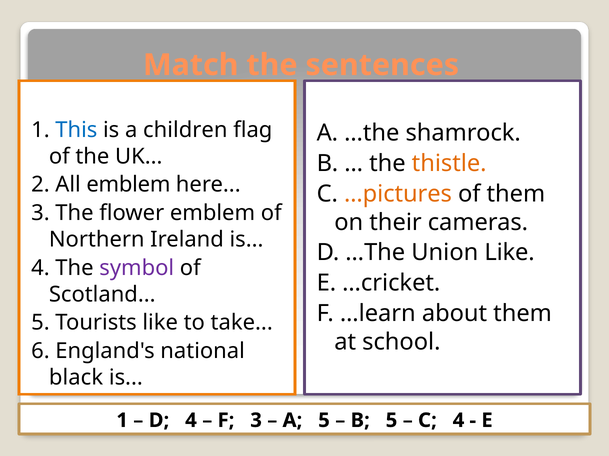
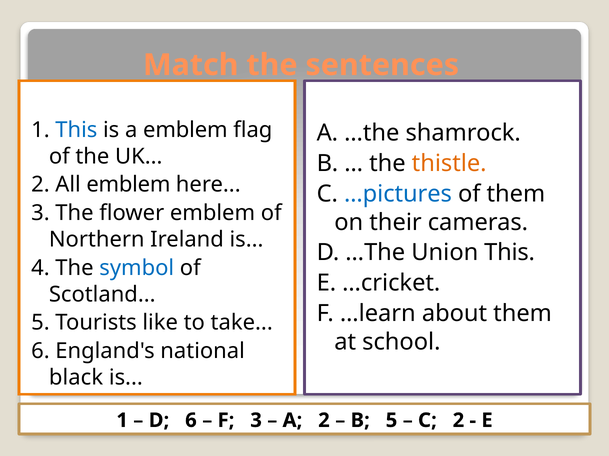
a children: children -> emblem
…pictures colour: orange -> blue
Union Like: Like -> This
symbol colour: purple -> blue
D 4: 4 -> 6
A 5: 5 -> 2
C 4: 4 -> 2
